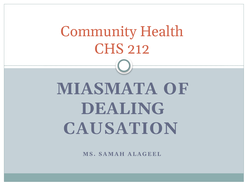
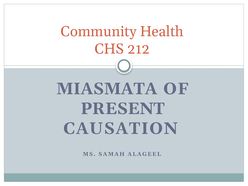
DEALING: DEALING -> PRESENT
